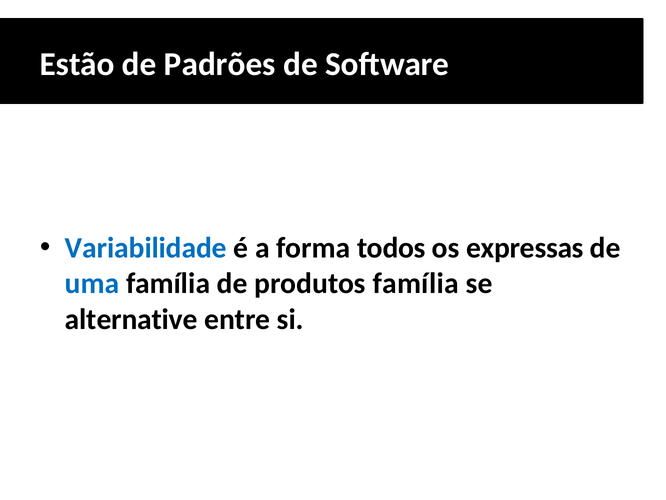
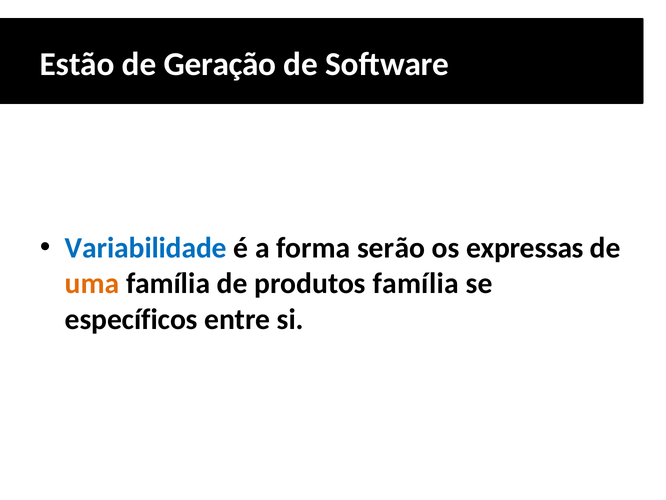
Padrões: Padrões -> Geração
todos: todos -> serão
uma colour: blue -> orange
alternative: alternative -> específicos
